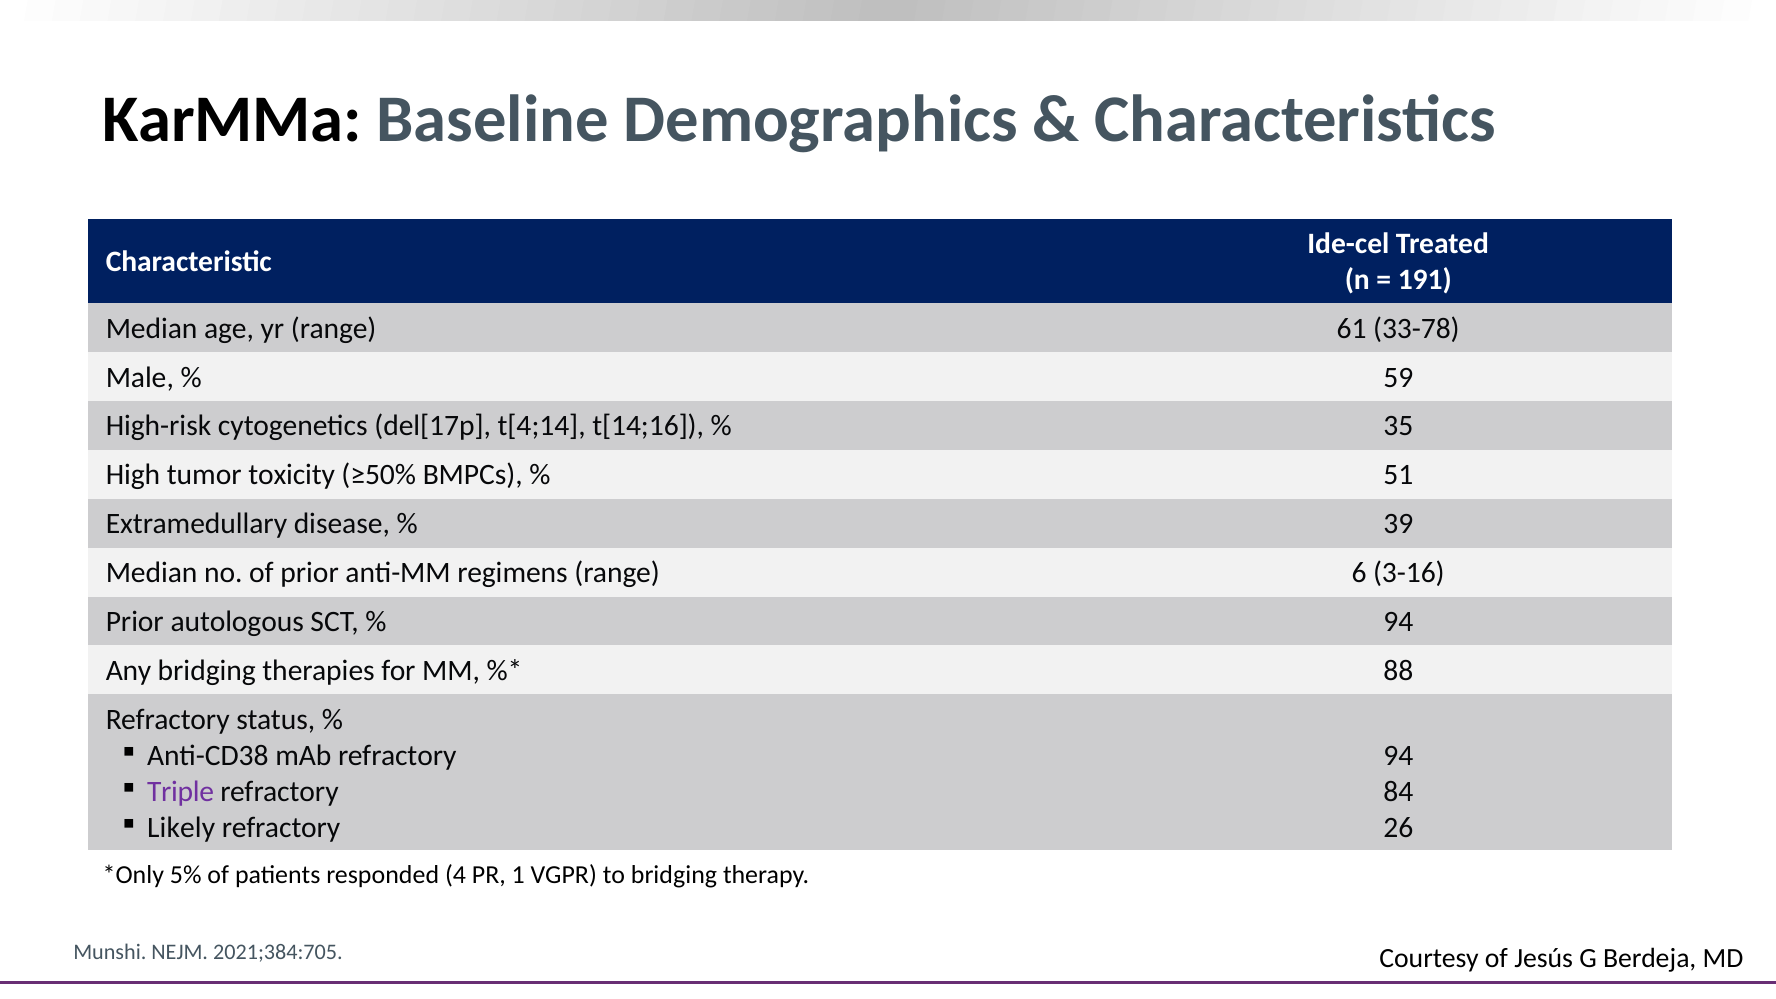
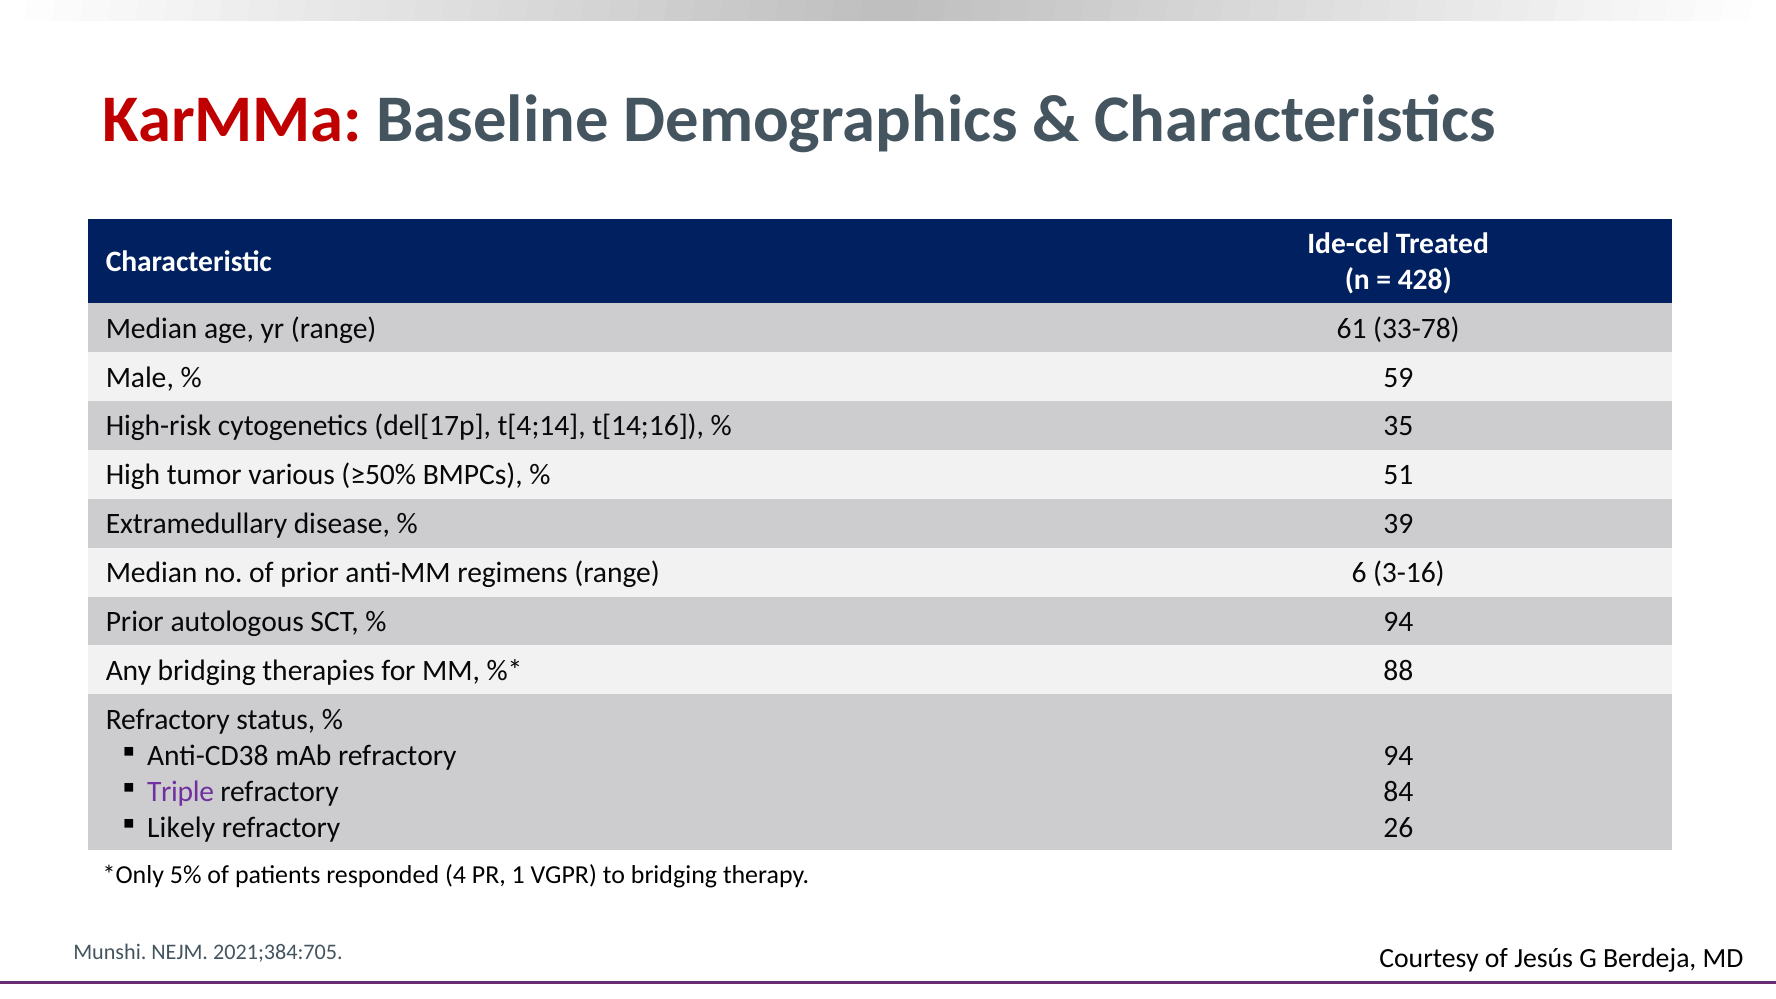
KarMMa colour: black -> red
191: 191 -> 428
toxicity: toxicity -> various
